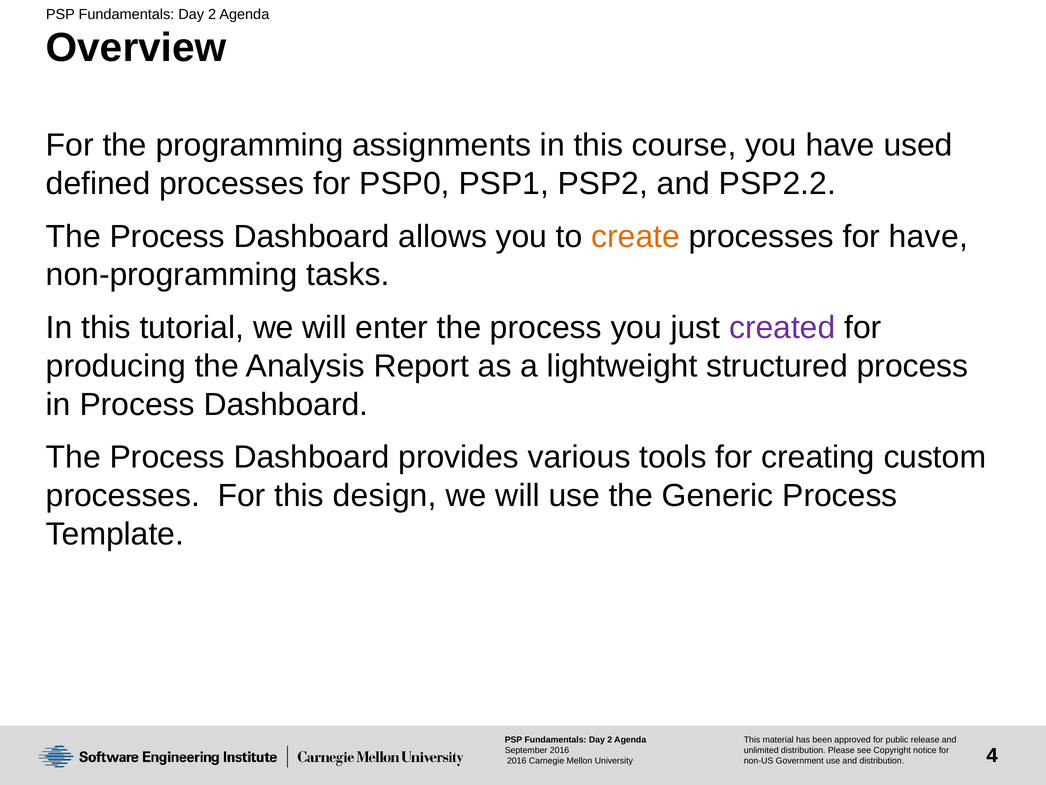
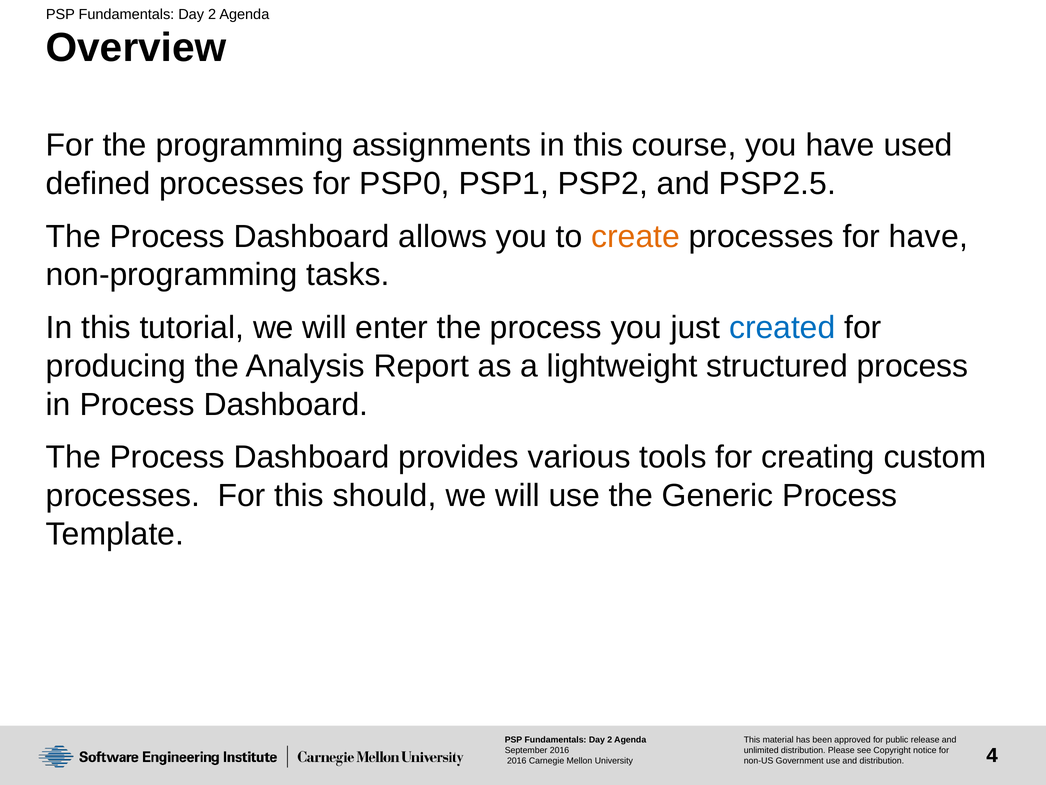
PSP2.2: PSP2.2 -> PSP2.5
created colour: purple -> blue
design: design -> should
